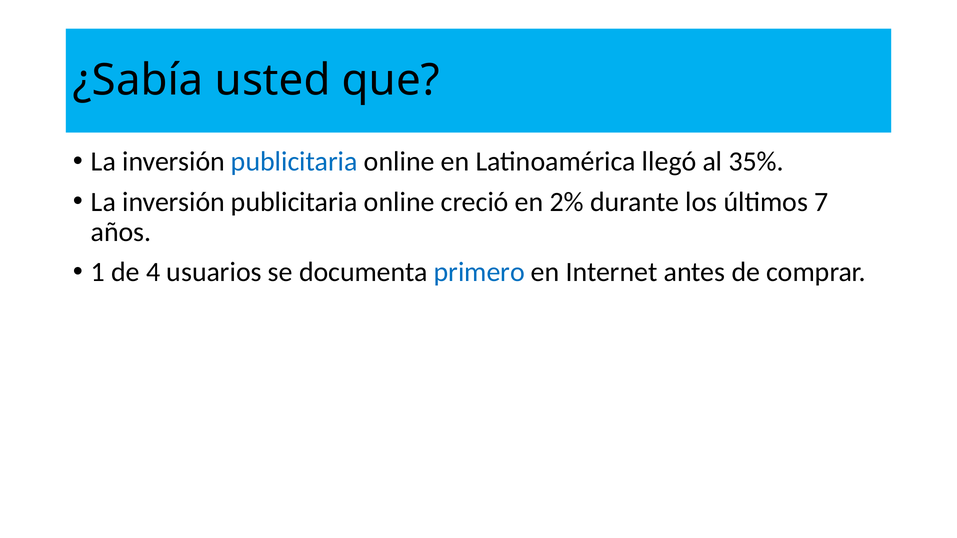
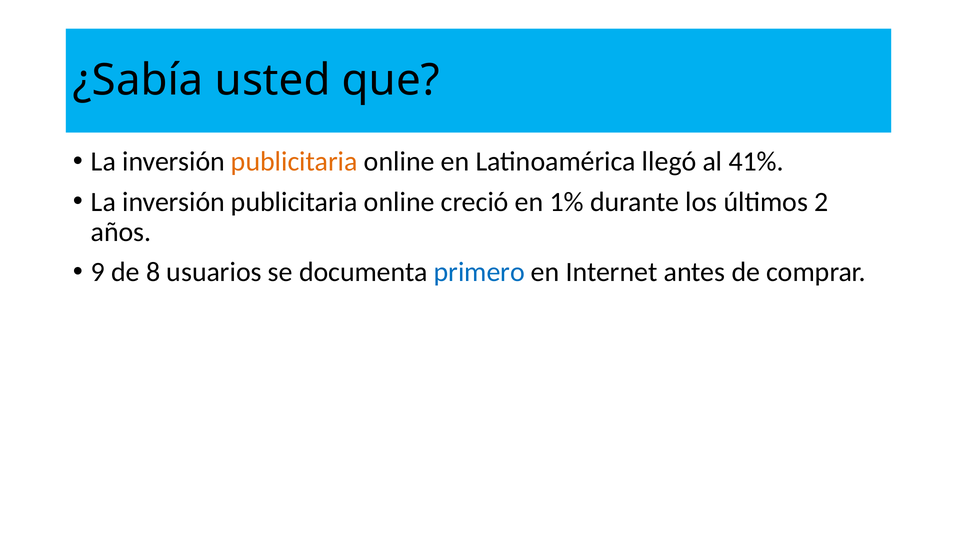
publicitaria at (294, 162) colour: blue -> orange
35%: 35% -> 41%
2%: 2% -> 1%
7: 7 -> 2
1: 1 -> 9
4: 4 -> 8
